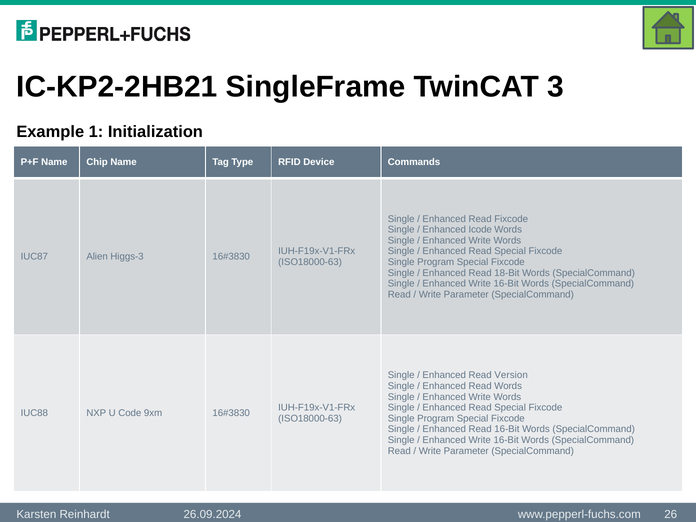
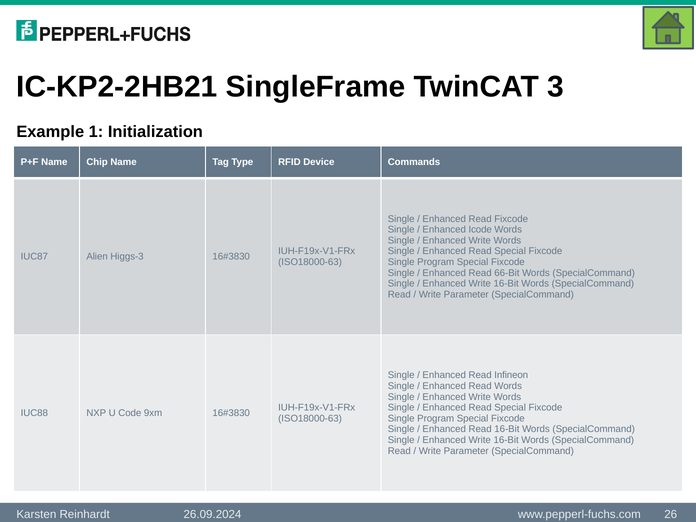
18-Bit: 18-Bit -> 66-Bit
Version: Version -> Infineon
